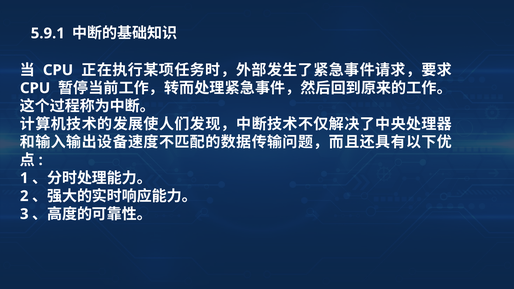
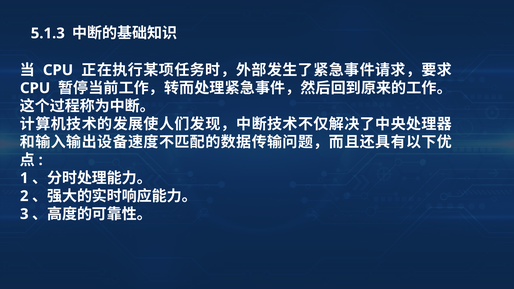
5.9.1: 5.9.1 -> 5.1.3
